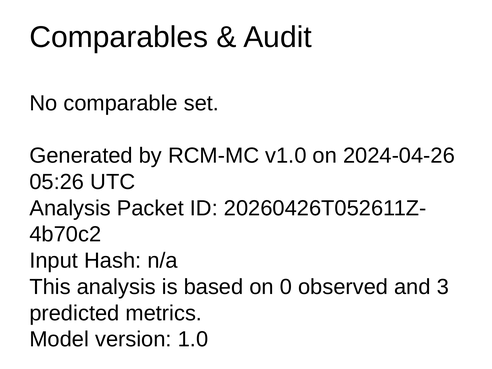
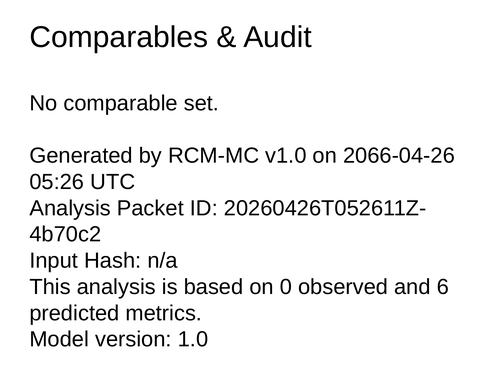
2024-04-26: 2024-04-26 -> 2066-04-26
3: 3 -> 6
